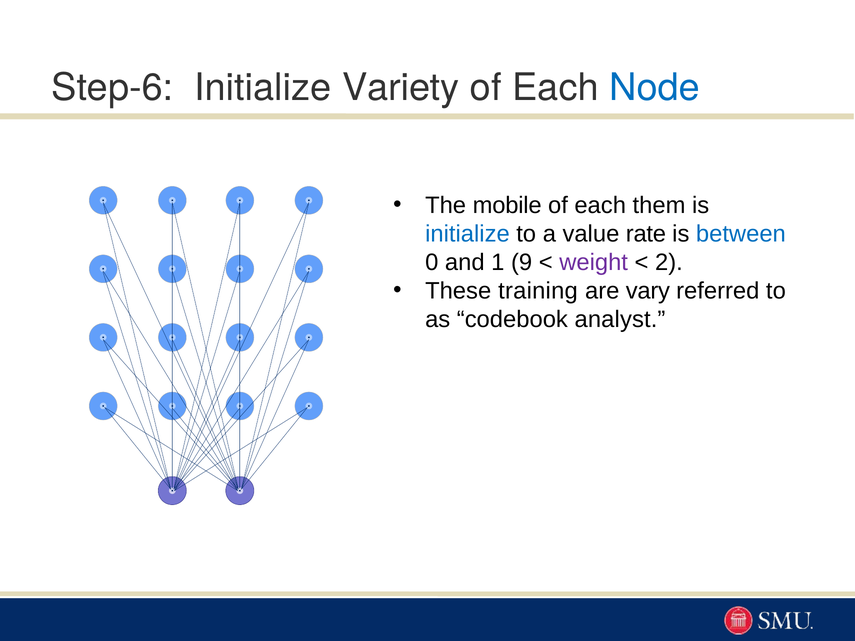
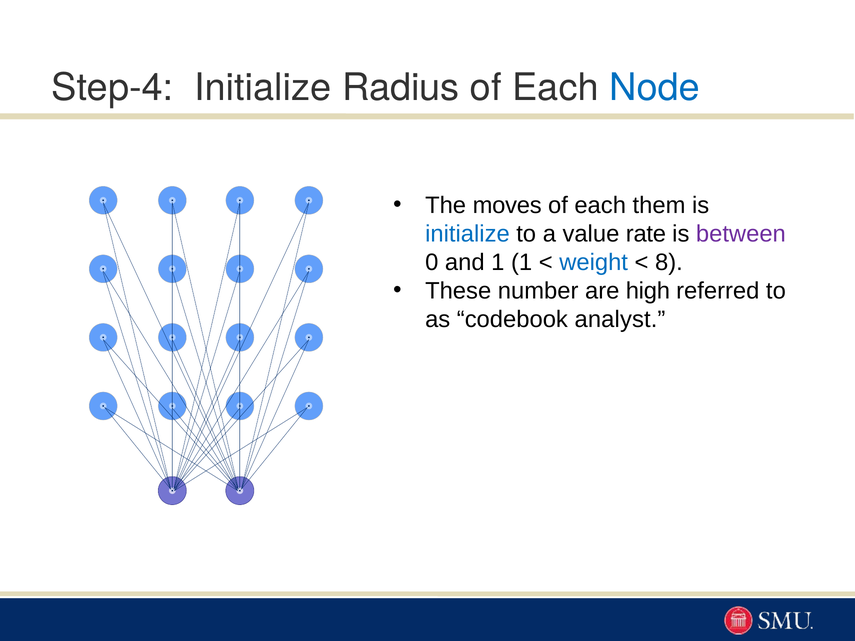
Step-6: Step-6 -> Step-4
Variety: Variety -> Radius
mobile: mobile -> moves
between colour: blue -> purple
1 9: 9 -> 1
weight colour: purple -> blue
2: 2 -> 8
training: training -> number
vary: vary -> high
